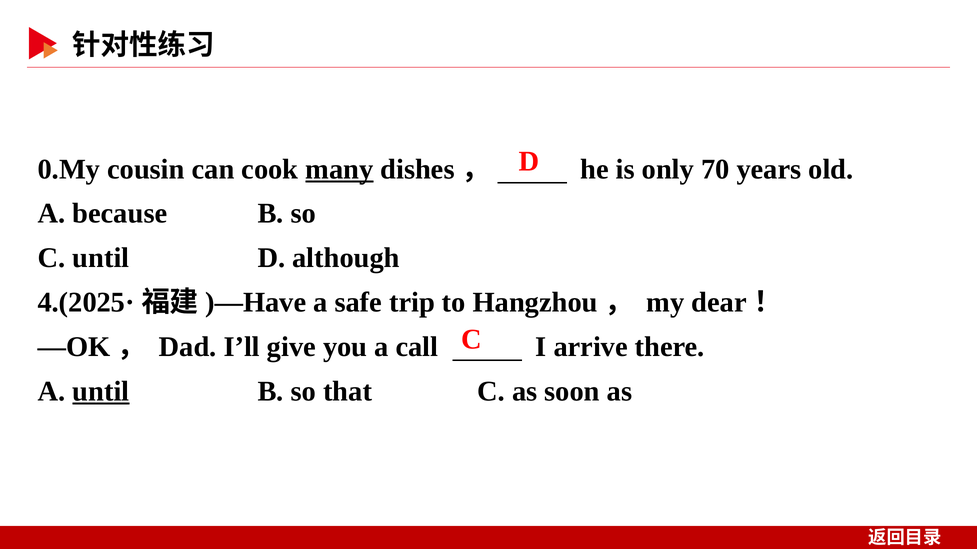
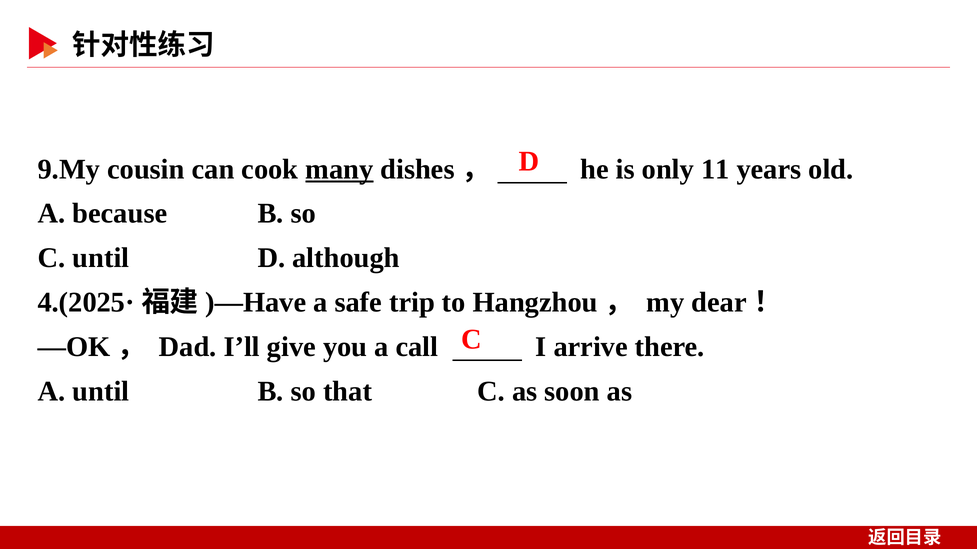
0.My: 0.My -> 9.My
70: 70 -> 11
until at (101, 392) underline: present -> none
